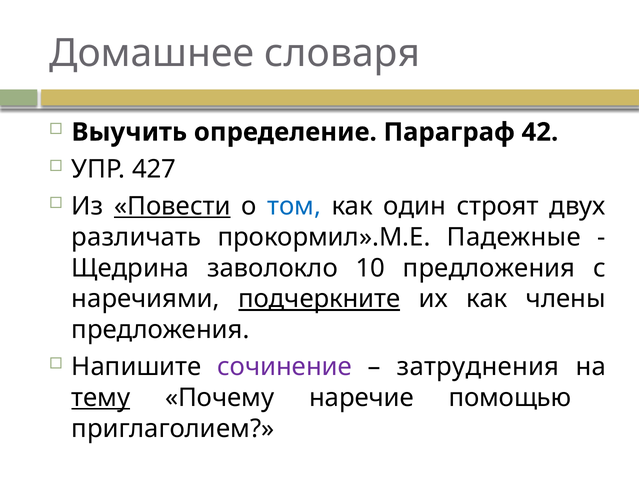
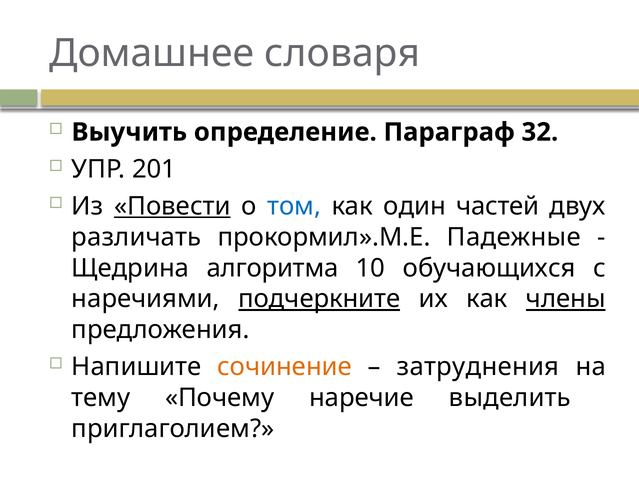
42: 42 -> 32
427: 427 -> 201
строят: строят -> частей
заволокло: заволокло -> алгоритма
10 предложения: предложения -> обучающихся
члены underline: none -> present
сочинение colour: purple -> orange
тему underline: present -> none
помощью: помощью -> выделить
